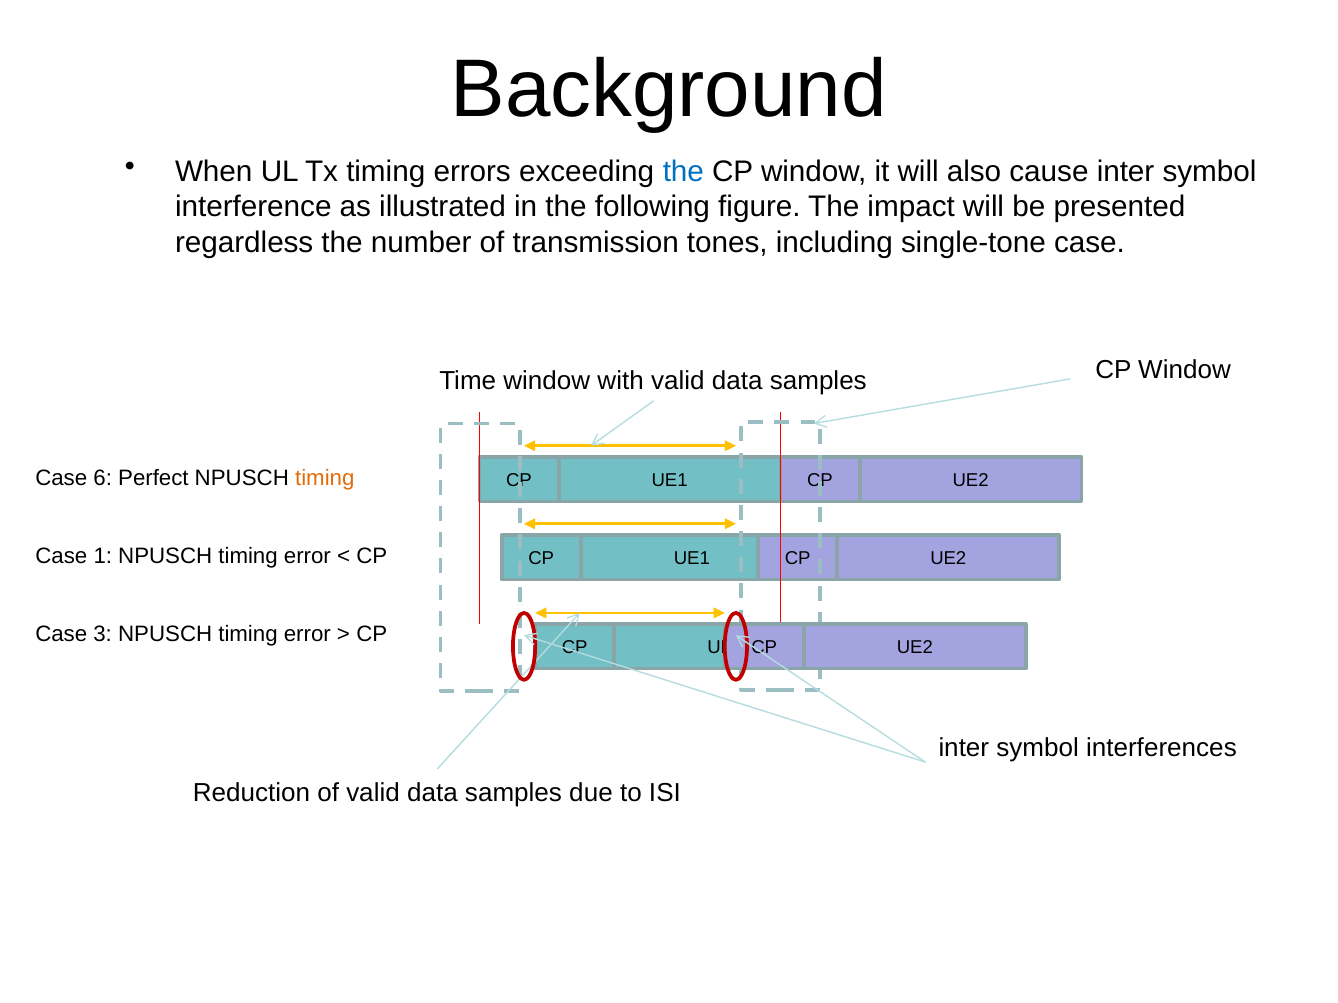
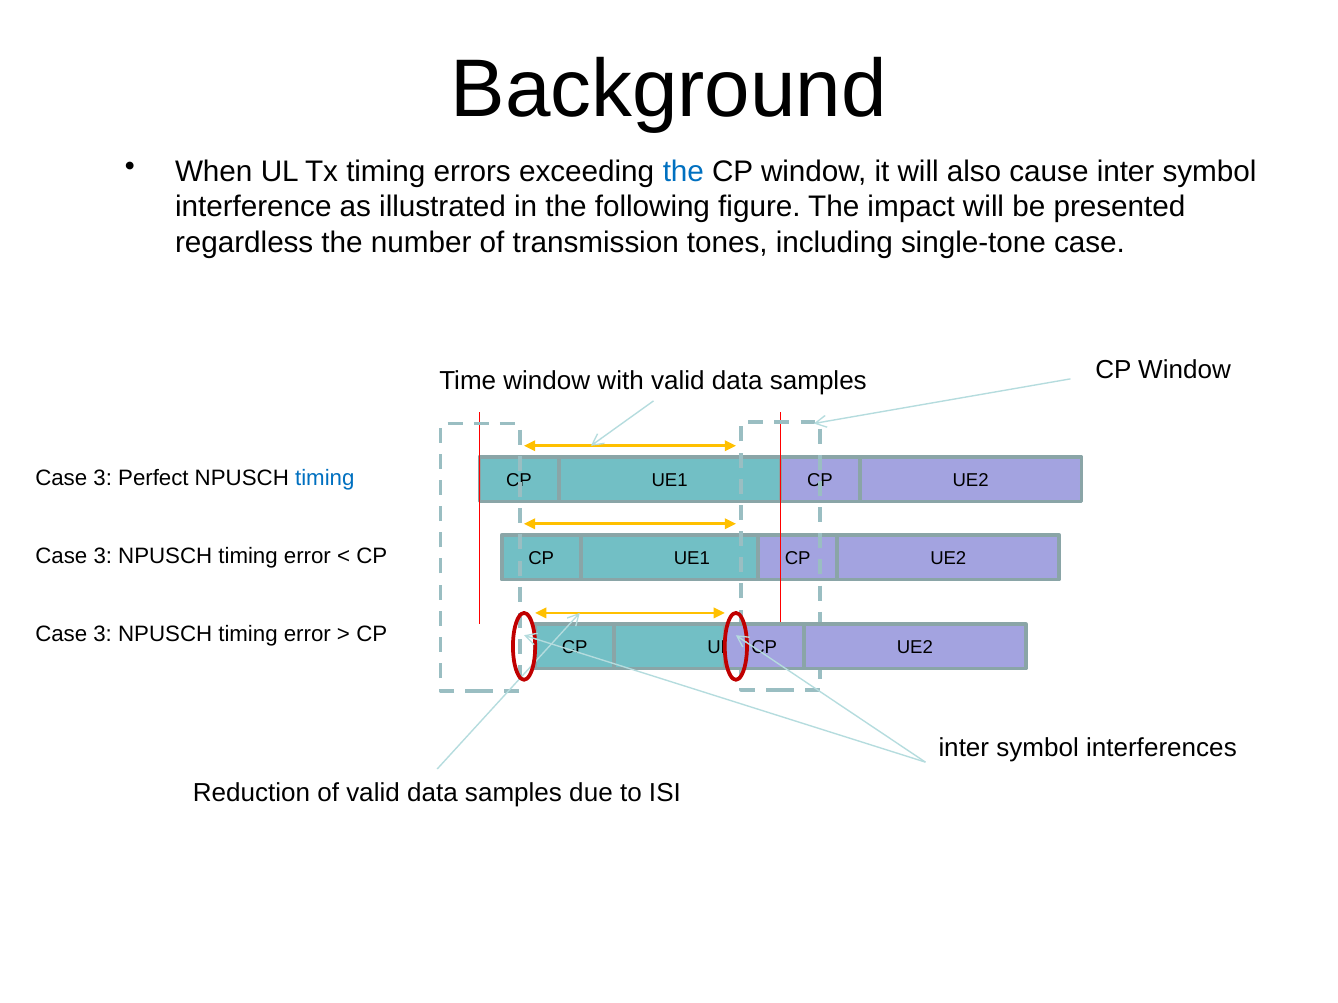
6 at (103, 479): 6 -> 3
timing at (325, 479) colour: orange -> blue
1 at (103, 557): 1 -> 3
